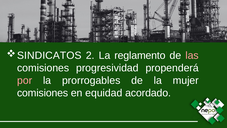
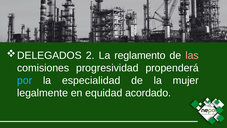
SINDICATOS: SINDICATOS -> DELEGADOS
por colour: pink -> light blue
prorrogables: prorrogables -> especialidad
comisiones at (43, 93): comisiones -> legalmente
